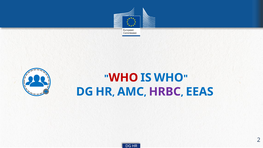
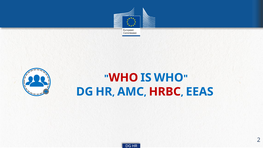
HRBC colour: purple -> red
